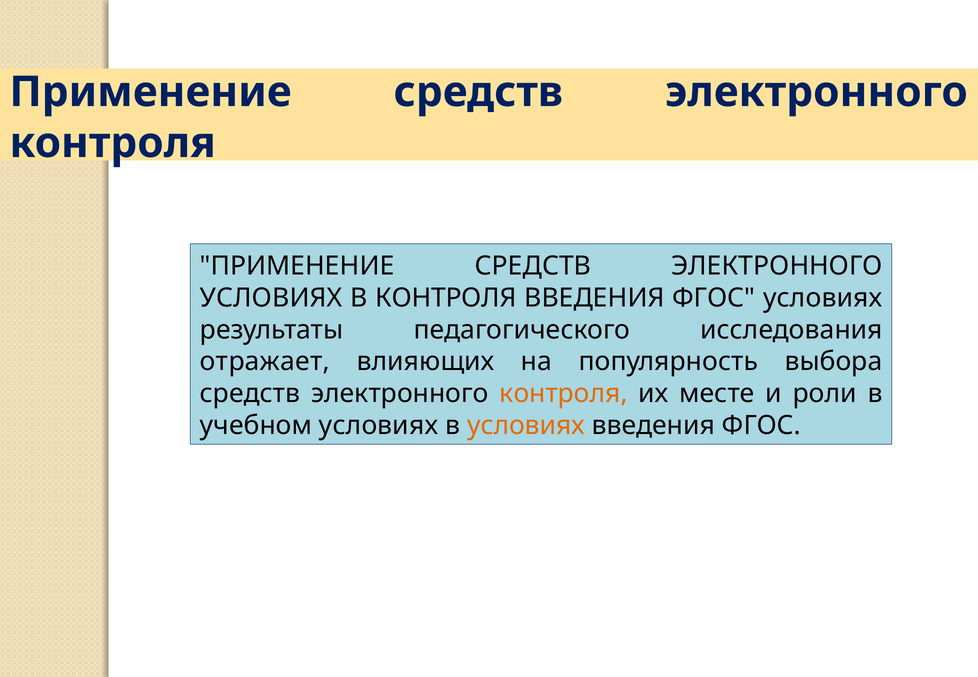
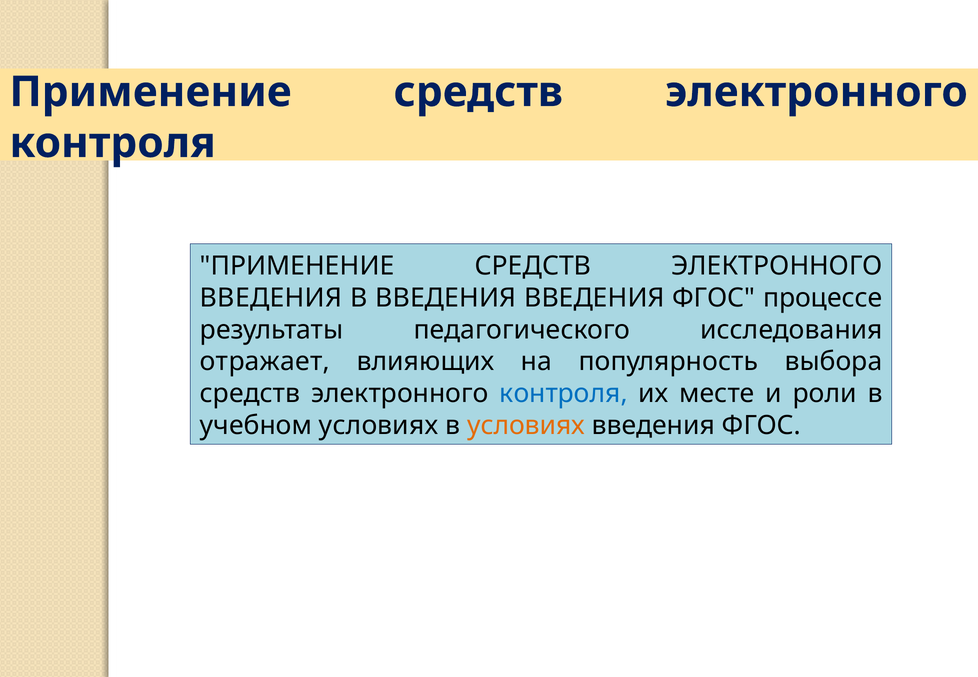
УСЛОВИЯХ at (271, 298): УСЛОВИЯХ -> ВВЕДЕНИЯ
В КОНТРОЛЯ: КОНТРОЛЯ -> ВВЕДЕНИЯ
ФГОС условиях: условиях -> процессе
контроля at (564, 394) colour: orange -> blue
